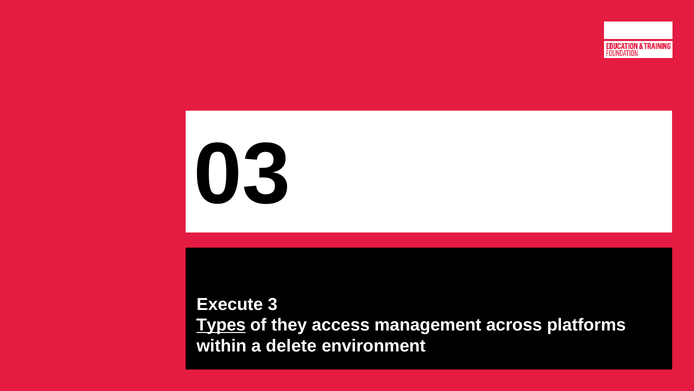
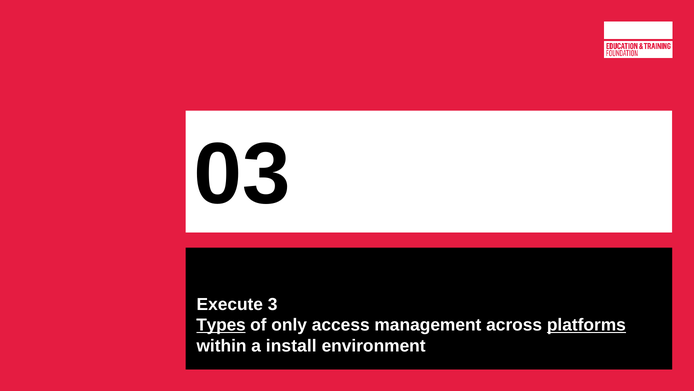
they: they -> only
platforms underline: none -> present
delete: delete -> install
